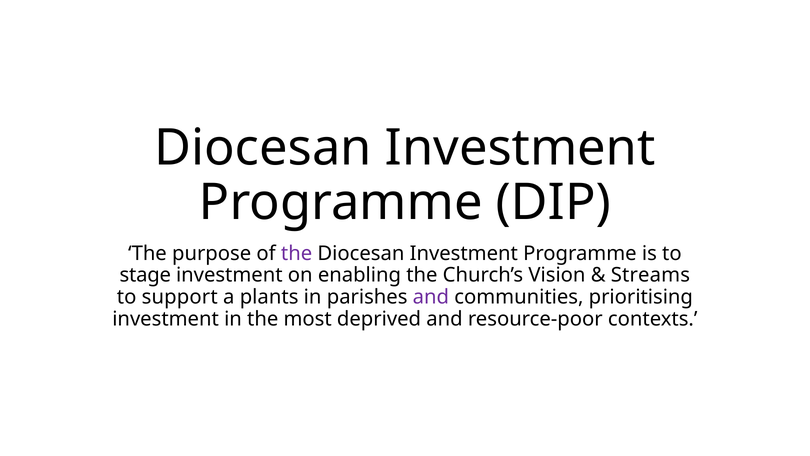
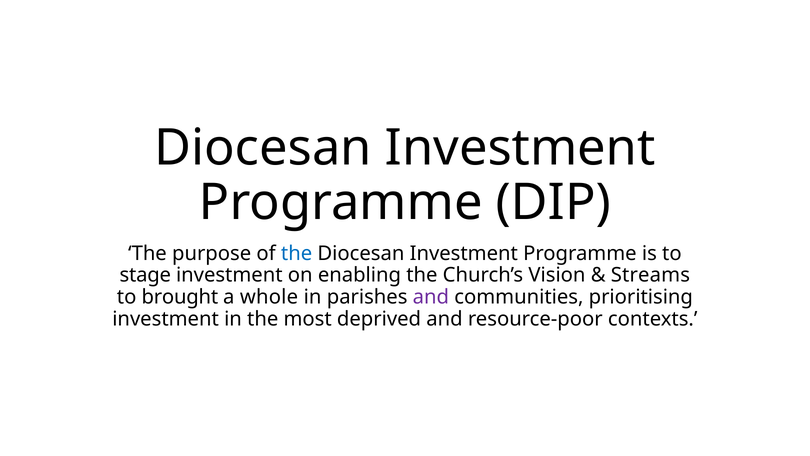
the at (297, 253) colour: purple -> blue
support: support -> brought
plants: plants -> whole
